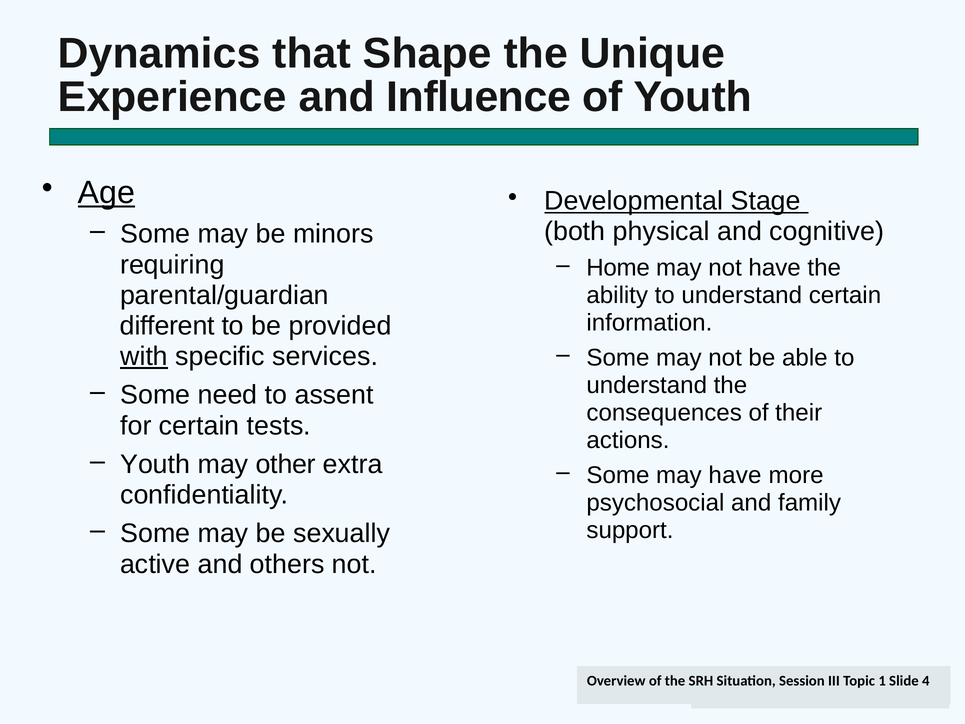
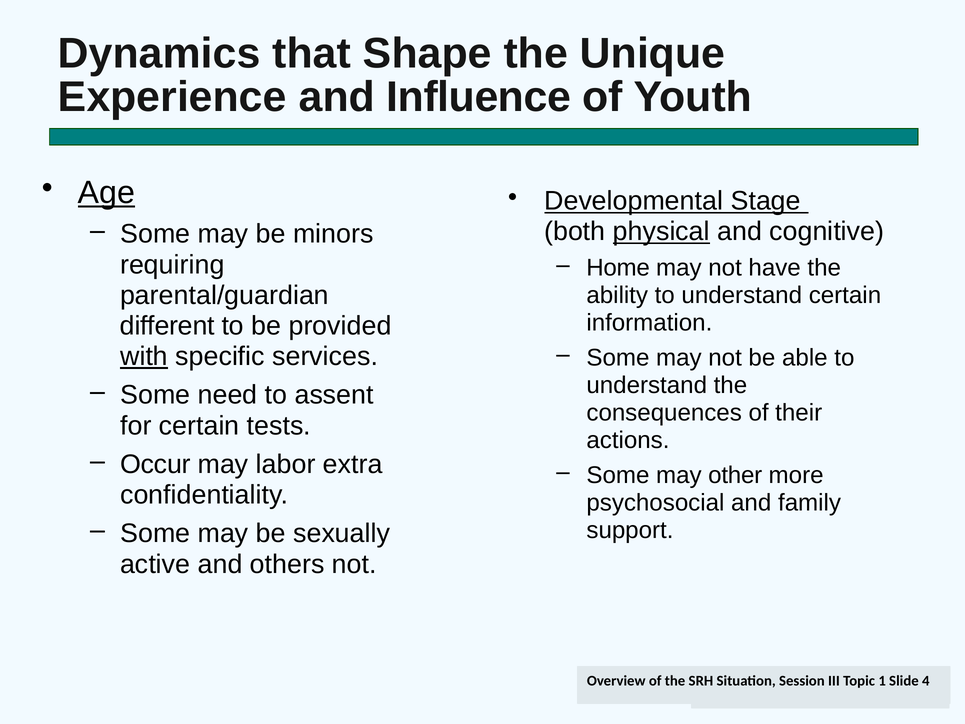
physical underline: none -> present
Youth at (155, 464): Youth -> Occur
other: other -> labor
may have: have -> other
